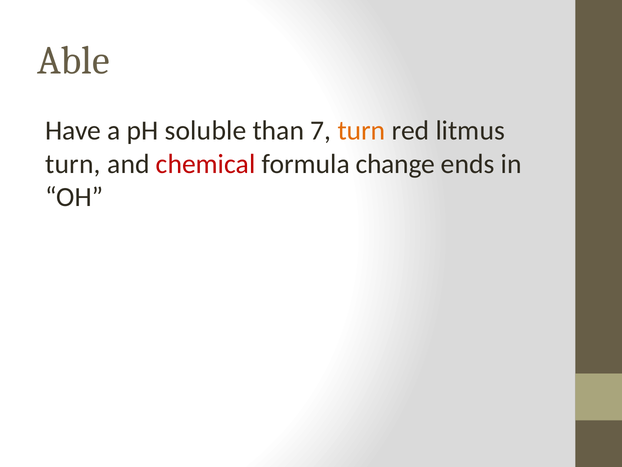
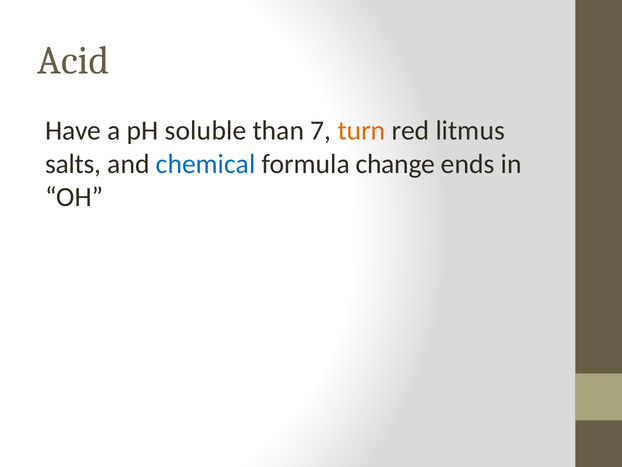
Able: Able -> Acid
turn at (73, 164): turn -> salts
chemical colour: red -> blue
